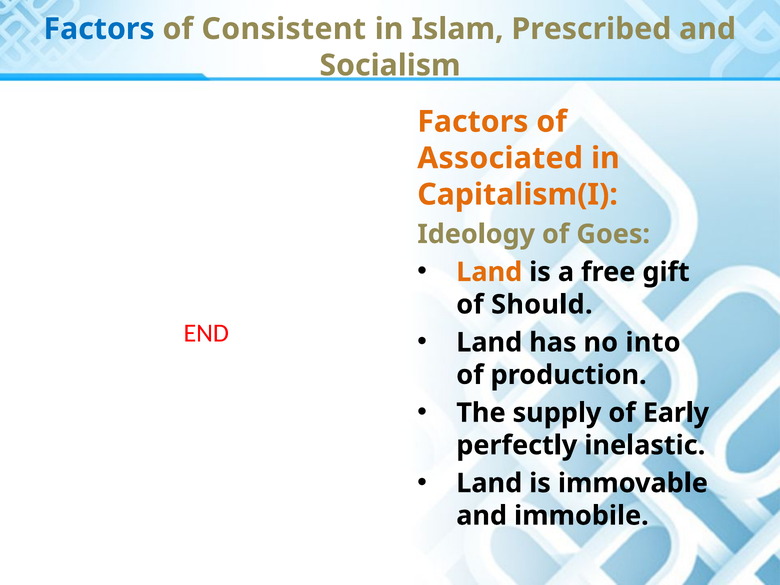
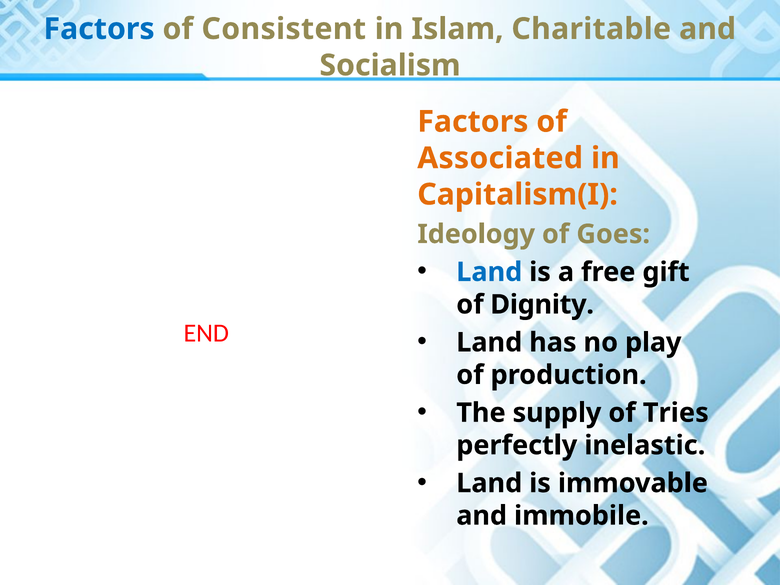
Prescribed: Prescribed -> Charitable
Land at (489, 272) colour: orange -> blue
Should: Should -> Dignity
into: into -> play
Early: Early -> Tries
